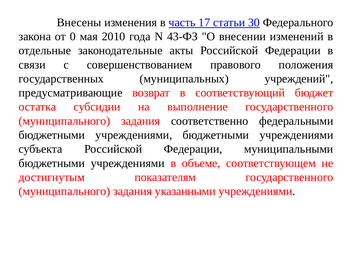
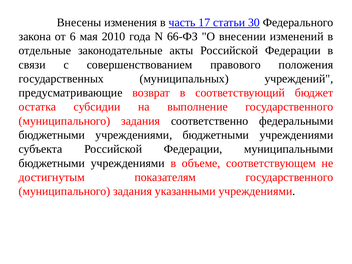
0: 0 -> 6
43-ФЗ: 43-ФЗ -> 66-ФЗ
